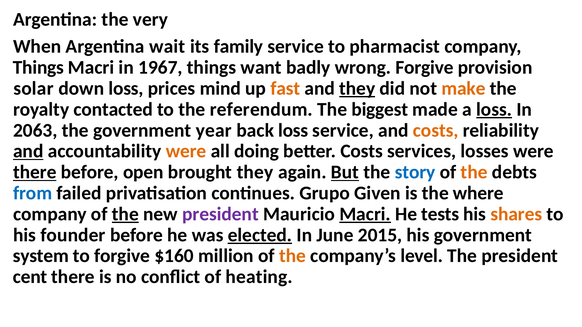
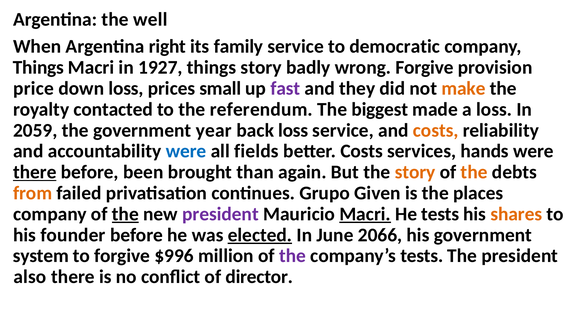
very: very -> well
wait: wait -> right
pharmacist: pharmacist -> democratic
1967: 1967 -> 1927
things want: want -> story
solar: solar -> price
mind: mind -> small
fast colour: orange -> purple
they at (357, 88) underline: present -> none
loss at (494, 109) underline: present -> none
2063: 2063 -> 2059
and at (28, 151) underline: present -> none
were at (186, 151) colour: orange -> blue
doing: doing -> fields
losses: losses -> hands
open: open -> been
brought they: they -> than
But underline: present -> none
story at (415, 172) colour: blue -> orange
from colour: blue -> orange
where: where -> places
2015: 2015 -> 2066
$160: $160 -> $996
the at (292, 256) colour: orange -> purple
company’s level: level -> tests
cent: cent -> also
heating: heating -> director
